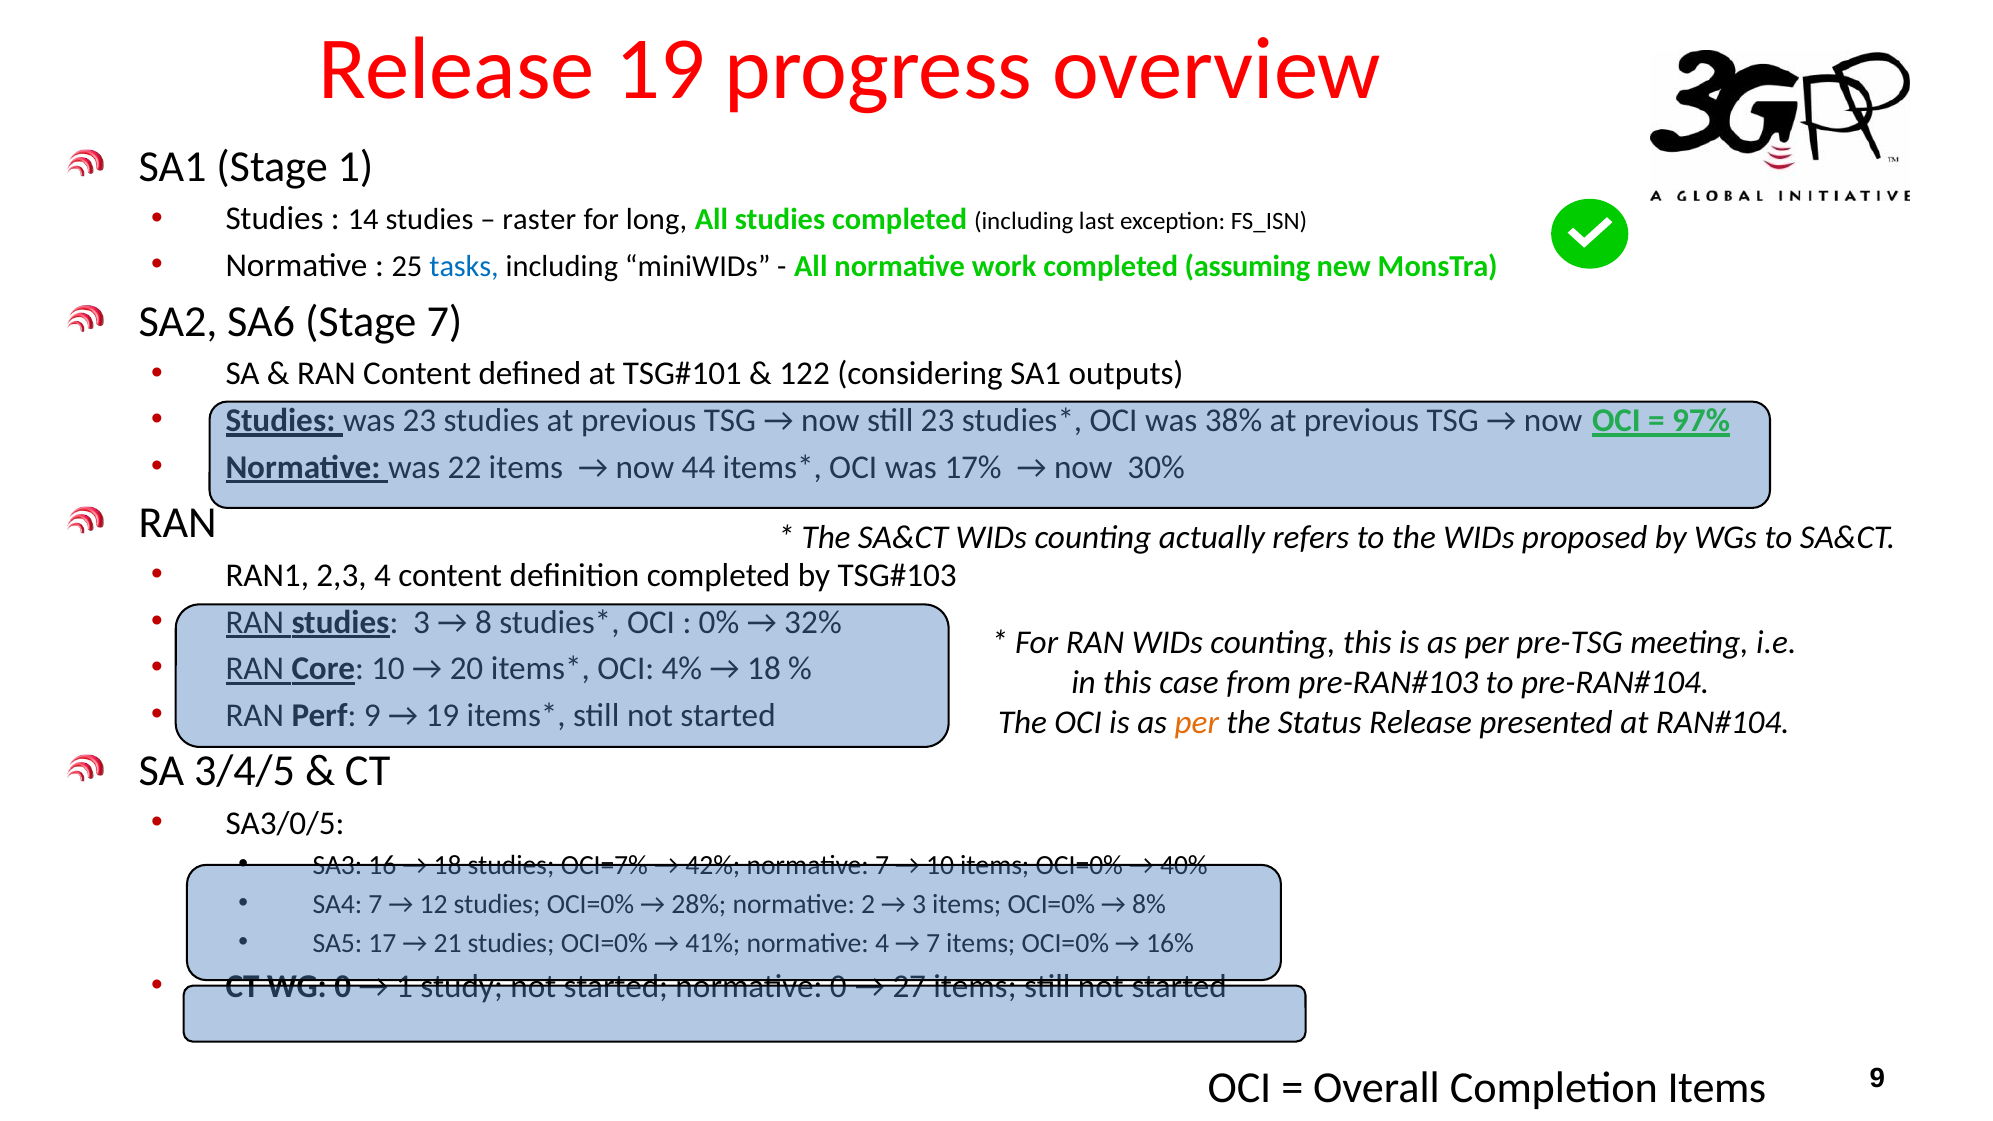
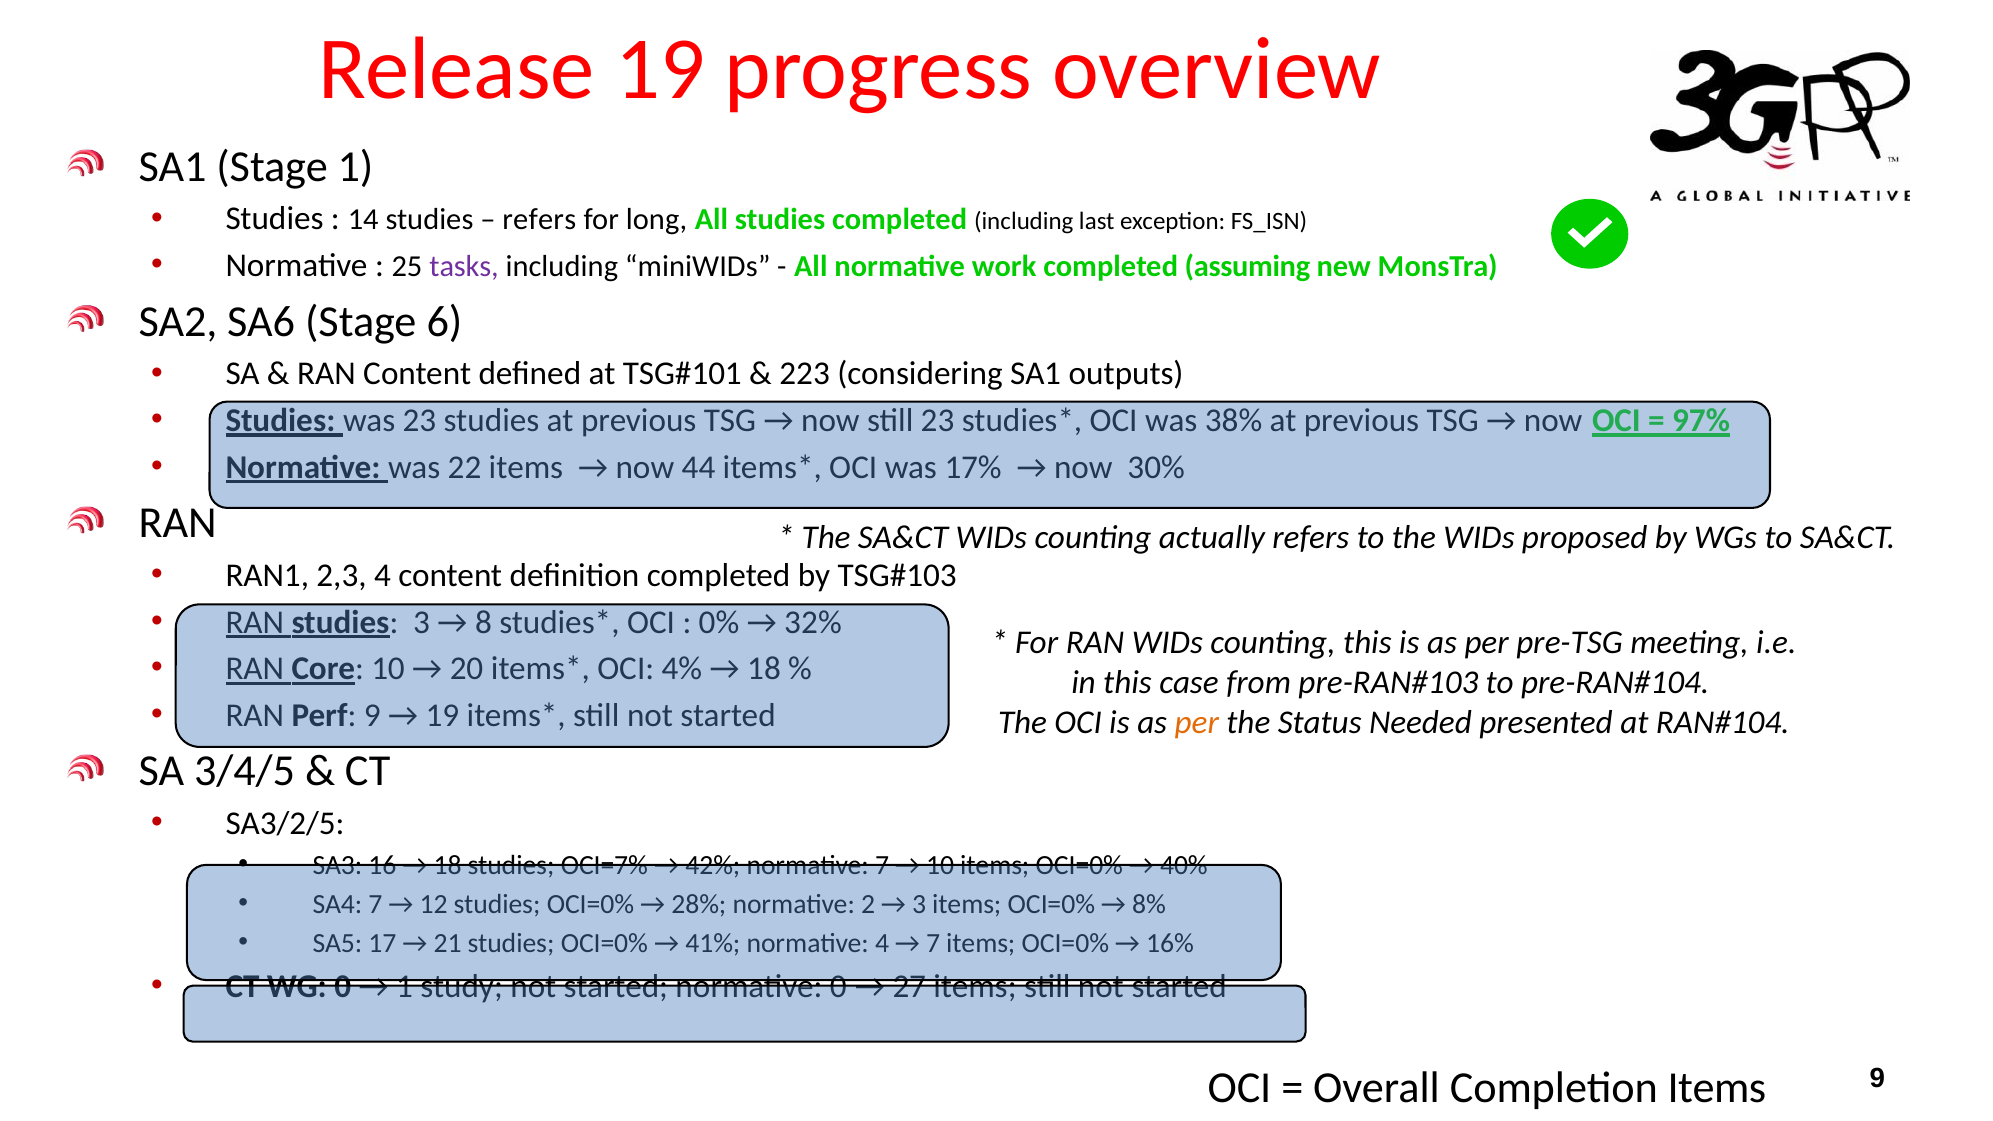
raster at (539, 220): raster -> refers
tasks colour: blue -> purple
Stage 7: 7 -> 6
122: 122 -> 223
Status Release: Release -> Needed
SA3/0/5: SA3/0/5 -> SA3/2/5
